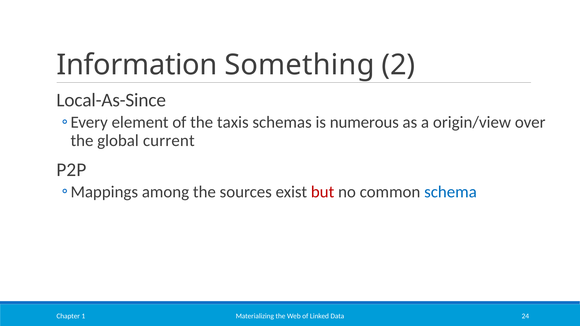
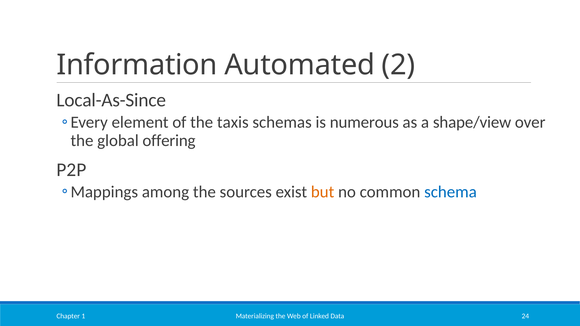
Something: Something -> Automated
origin/view: origin/view -> shape/view
current: current -> offering
but colour: red -> orange
